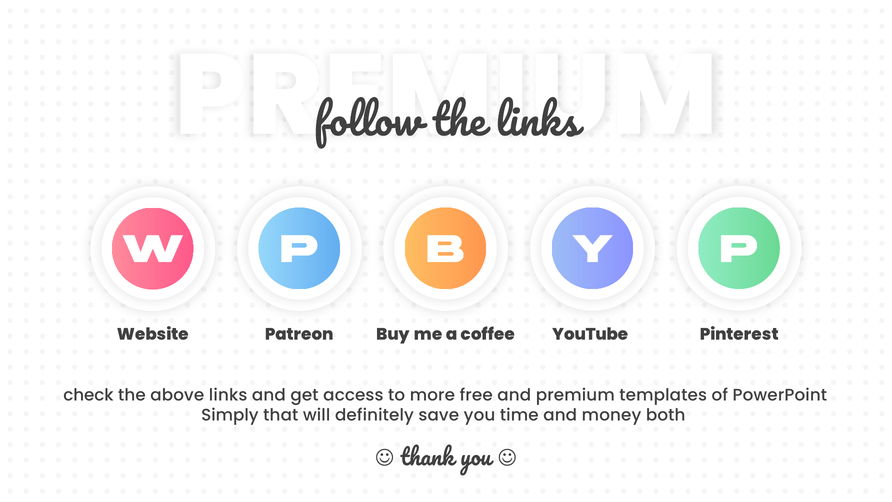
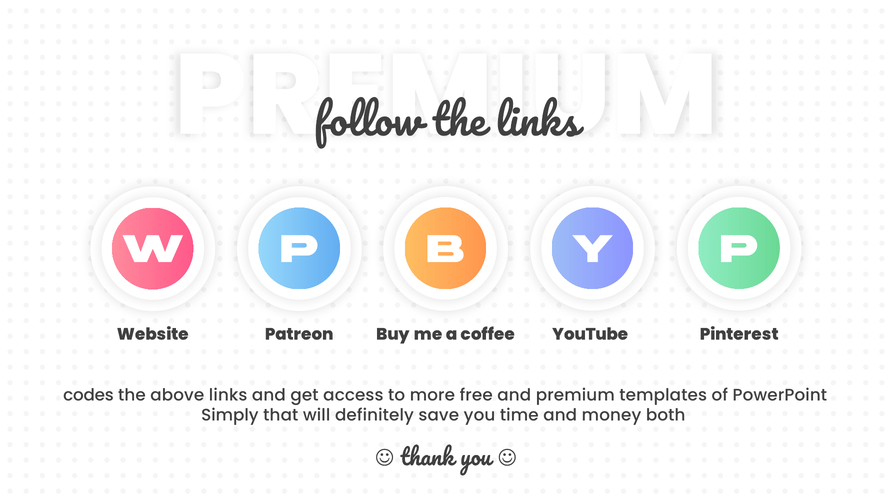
check: check -> codes
